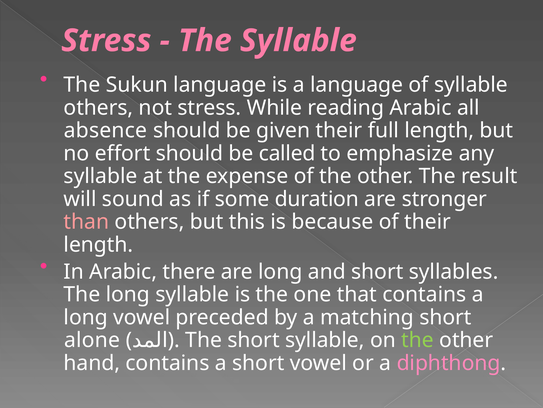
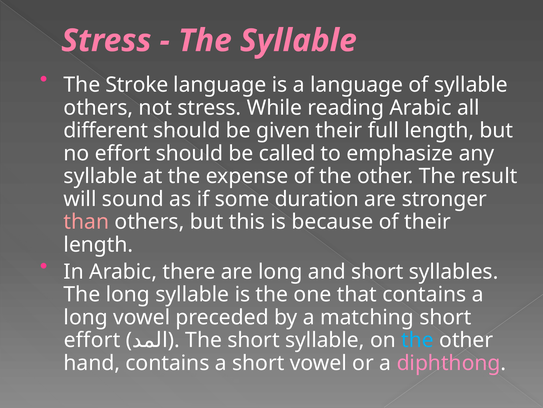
Sukun: Sukun -> Stroke
absence: absence -> different
alone at (92, 340): alone -> effort
the at (418, 340) colour: light green -> light blue
